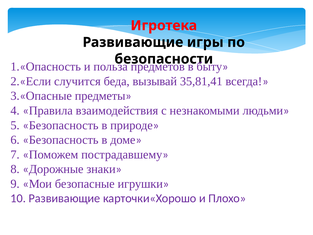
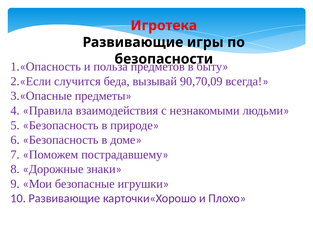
35,81,41: 35,81,41 -> 90,70,09
